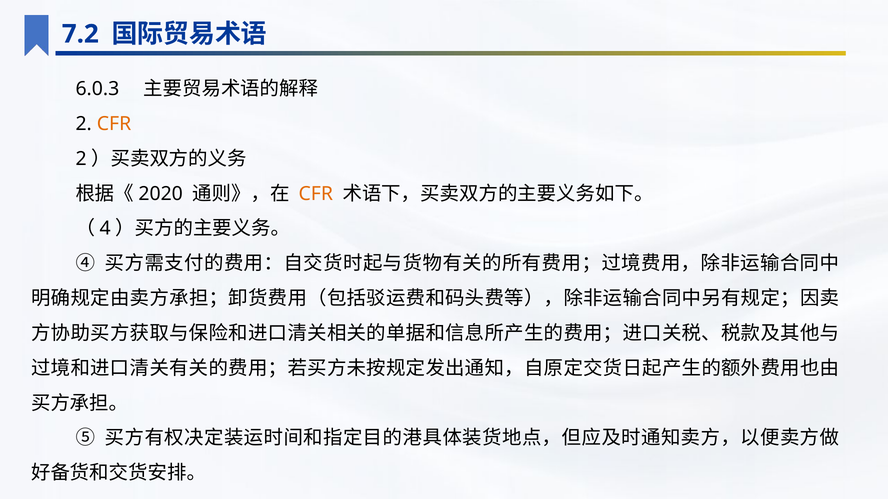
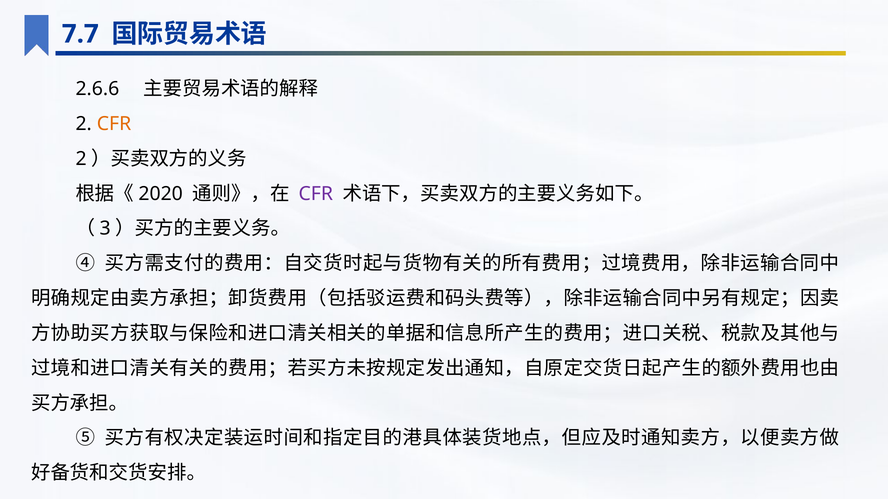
7.2: 7.2 -> 7.7
6.0.3: 6.0.3 -> 2.6.6
CFR at (316, 194) colour: orange -> purple
4: 4 -> 3
